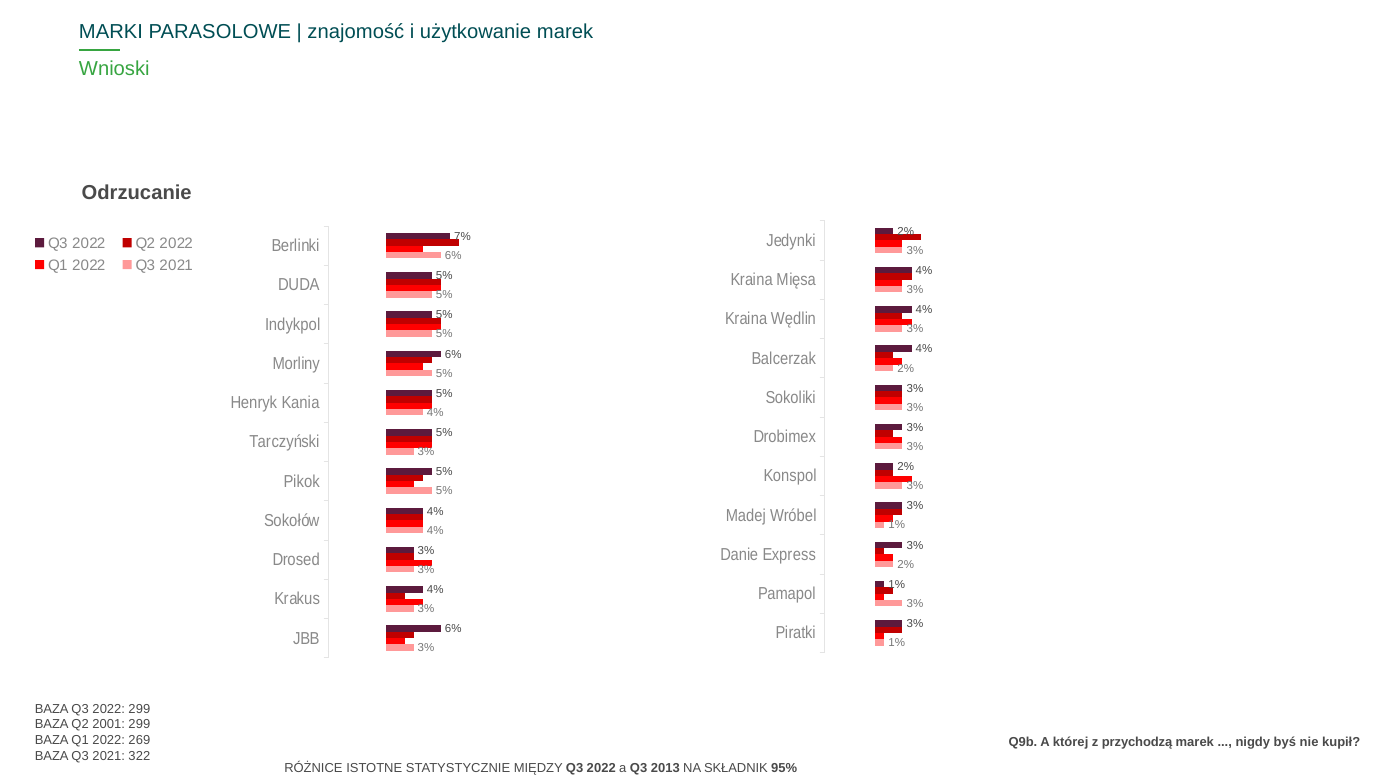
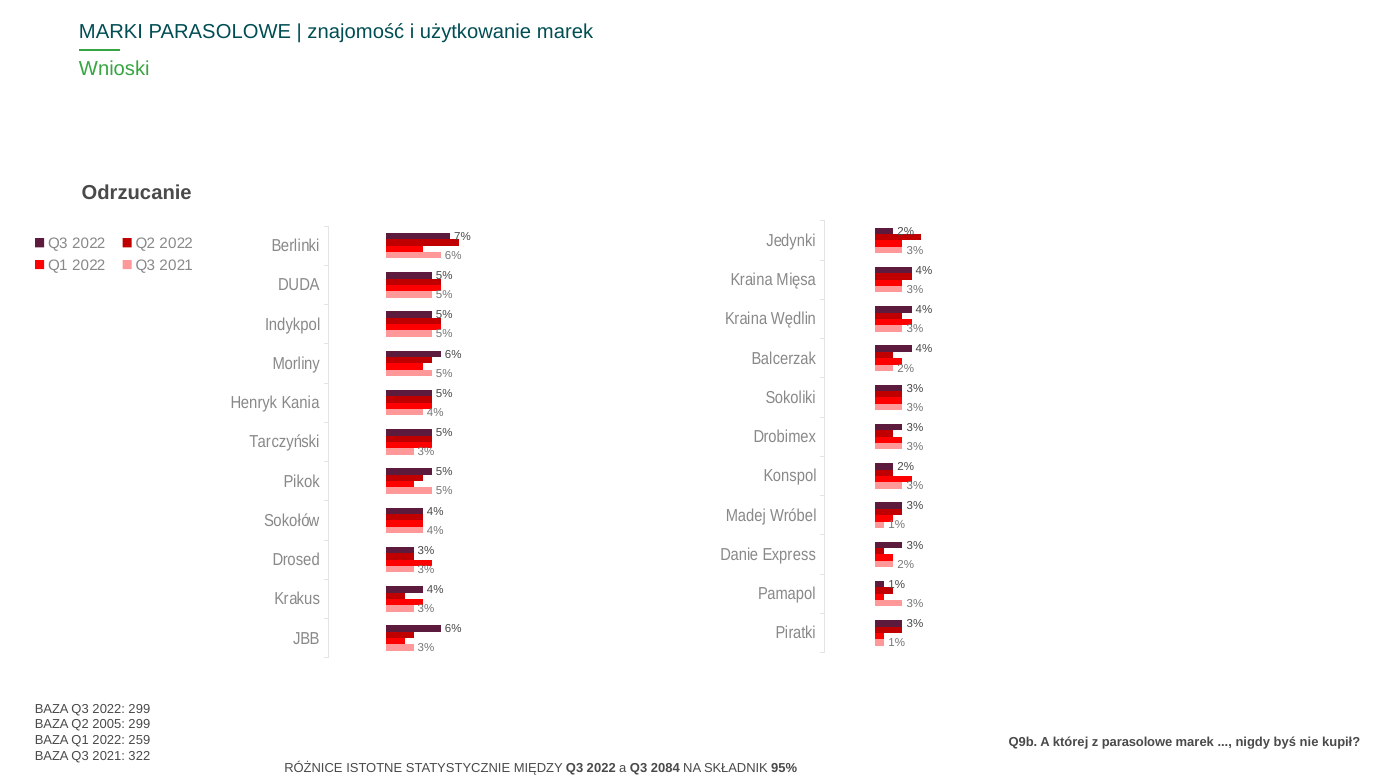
2001: 2001 -> 2005
269: 269 -> 259
z przychodzą: przychodzą -> parasolowe
2013: 2013 -> 2084
